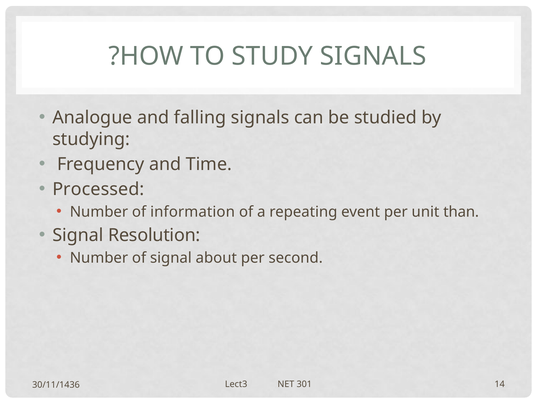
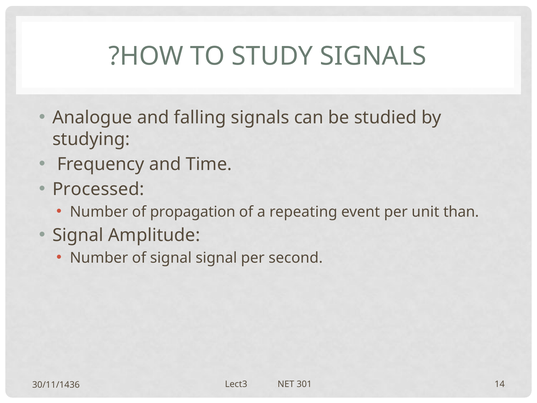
information: information -> propagation
Resolution: Resolution -> Amplitude
signal about: about -> signal
